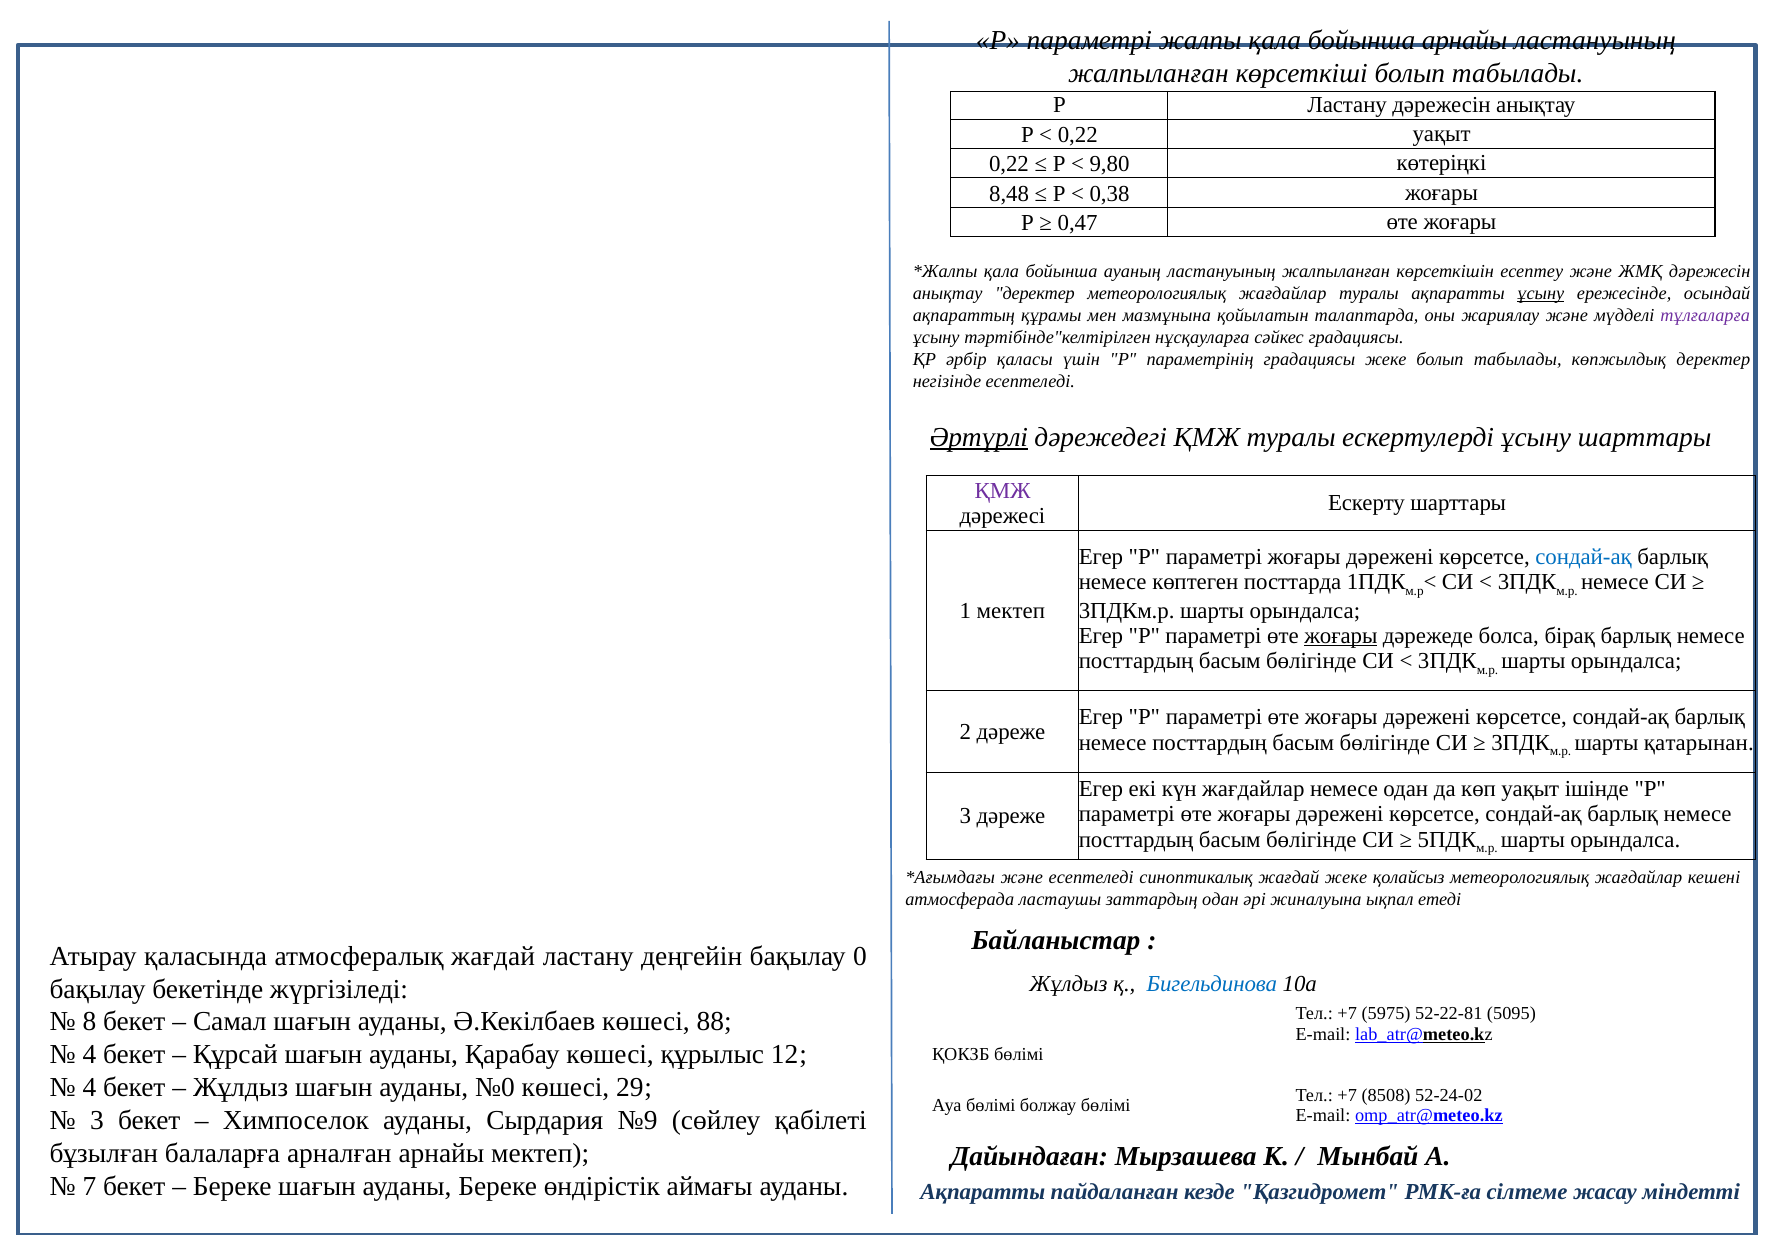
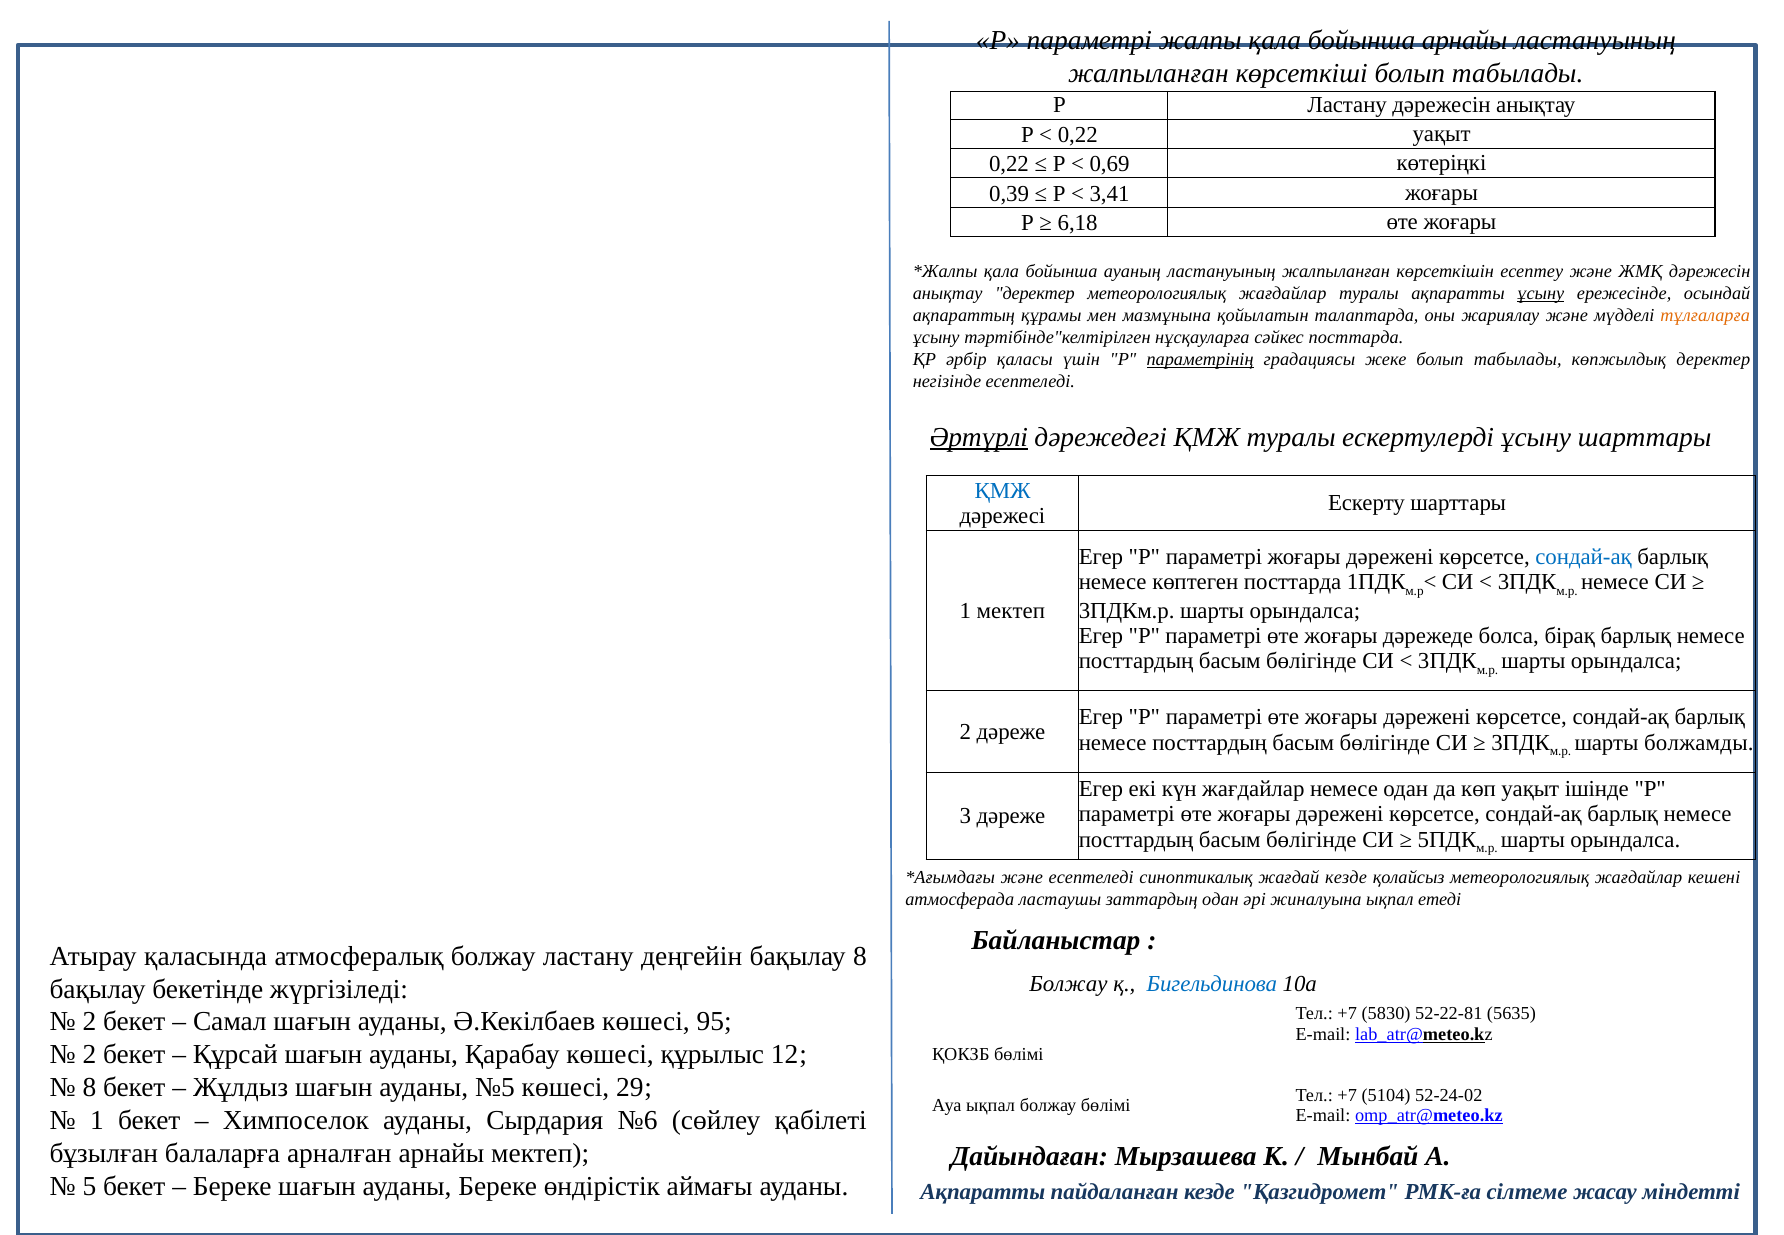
9,80: 9,80 -> 0,69
8,48: 8,48 -> 0,39
0,38: 0,38 -> 3,41
0,47: 0,47 -> 6,18
тұлғаларға colour: purple -> orange
сәйкес градациясы: градациясы -> посттарда
параметрінің underline: none -> present
ҚМЖ at (1003, 491) colour: purple -> blue
жоғары at (1341, 636) underline: present -> none
қатарынан: қатарынан -> болжамды
жағдай жеке: жеке -> кезде
атмосфералық жағдай: жағдай -> болжау
бақылау 0: 0 -> 8
Жұлдыз at (1068, 984): Жұлдыз -> Болжау
5975: 5975 -> 5830
5095: 5095 -> 5635
8 at (89, 1022): 8 -> 2
88: 88 -> 95
4 at (89, 1055): 4 -> 2
4 at (89, 1088): 4 -> 8
№0: №0 -> №5
8508: 8508 -> 5104
Ауа бөлімі: бөлімі -> ықпал
3 at (97, 1121): 3 -> 1
№9: №9 -> №6
7: 7 -> 5
